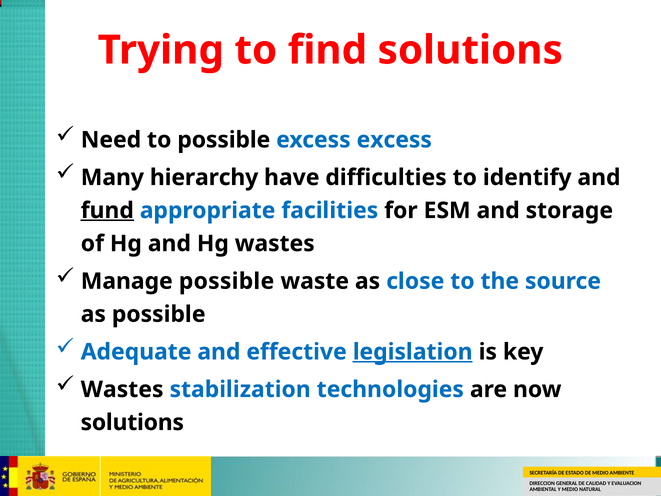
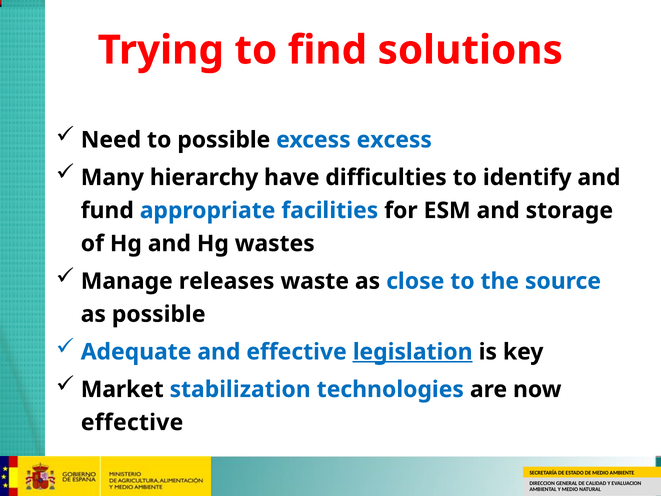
fund underline: present -> none
Manage possible: possible -> releases
Wastes at (122, 389): Wastes -> Market
solutions at (132, 422): solutions -> effective
